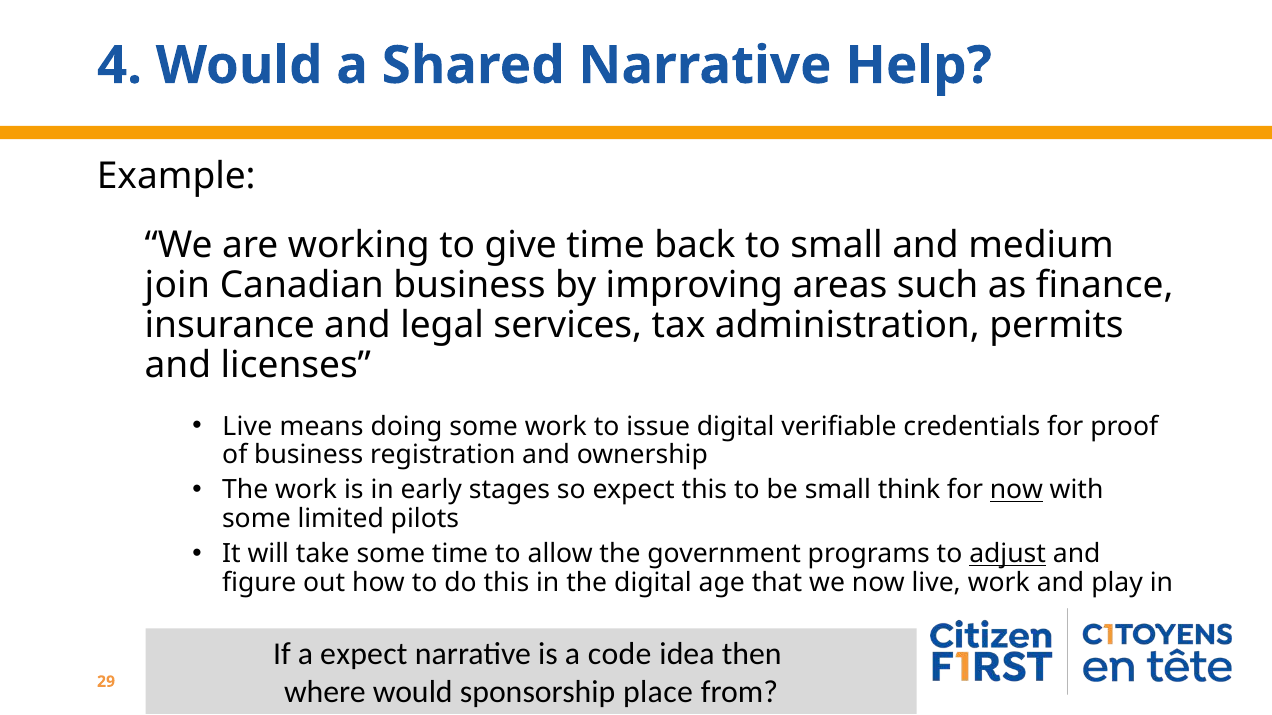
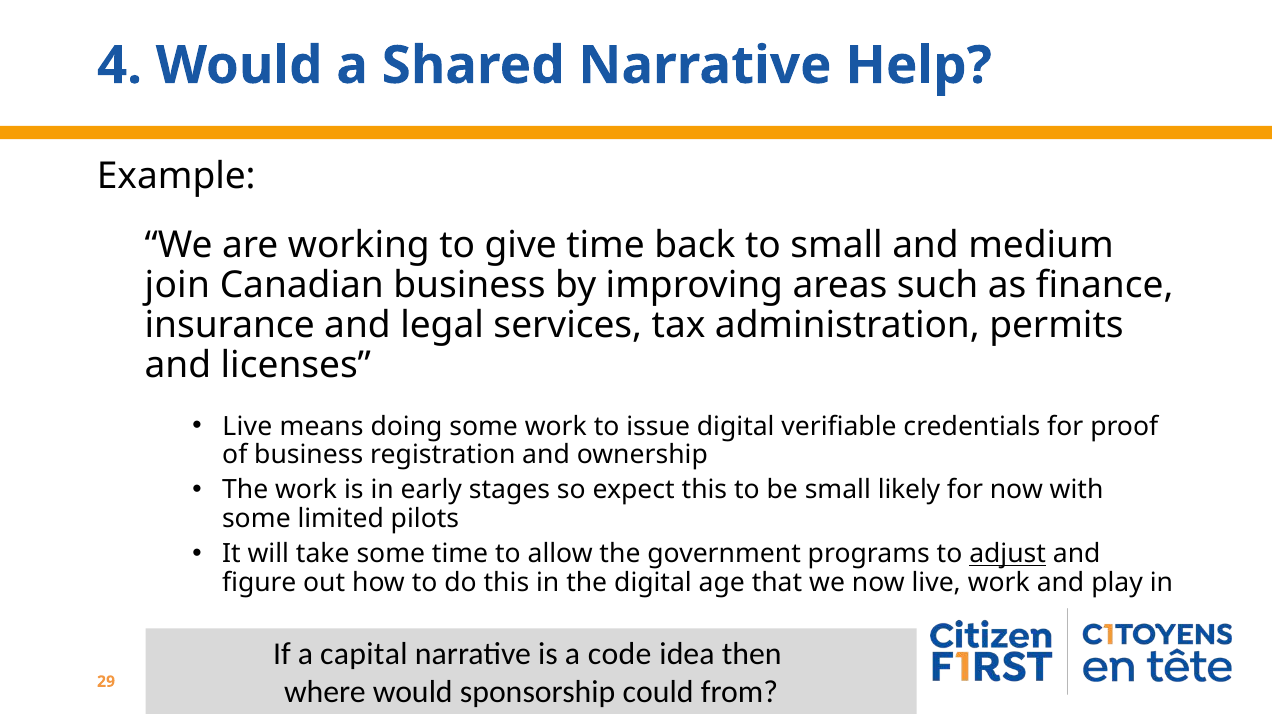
think: think -> likely
now at (1016, 491) underline: present -> none
a expect: expect -> capital
place: place -> could
